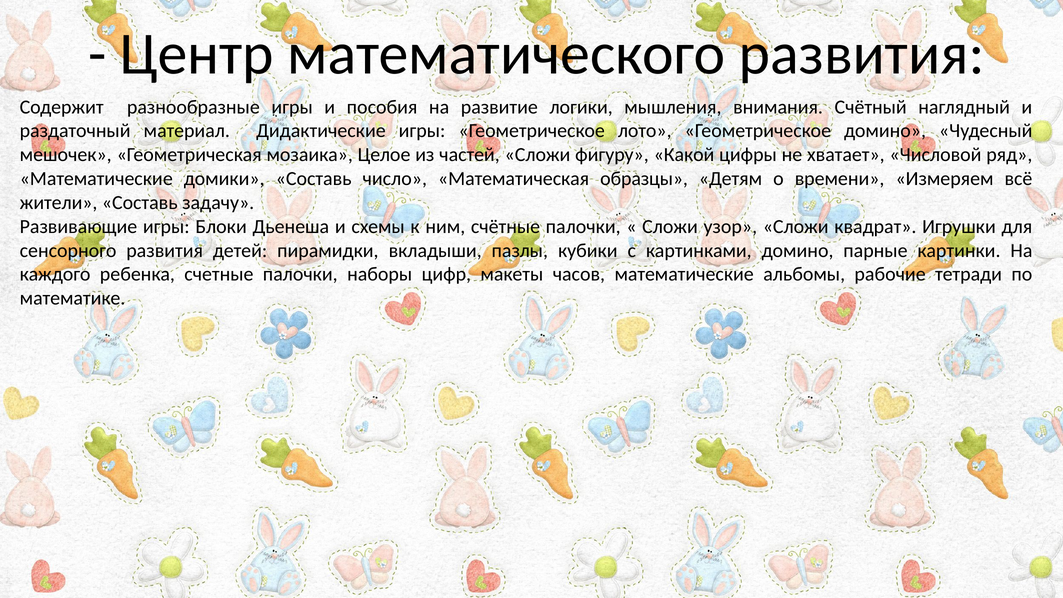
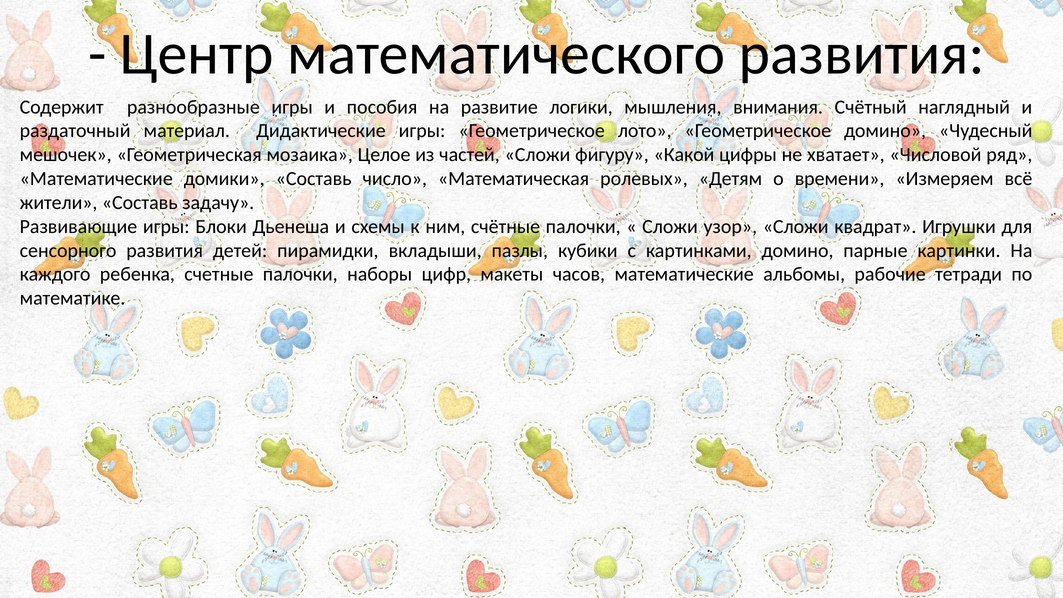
образцы: образцы -> ролевых
